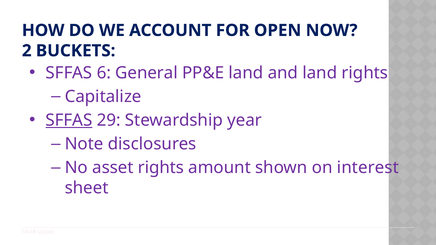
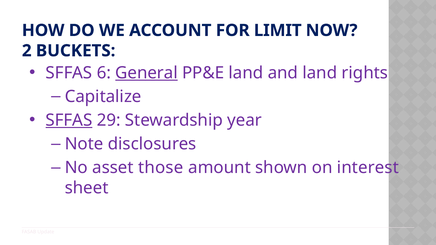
OPEN: OPEN -> LIMIT
General underline: none -> present
asset rights: rights -> those
